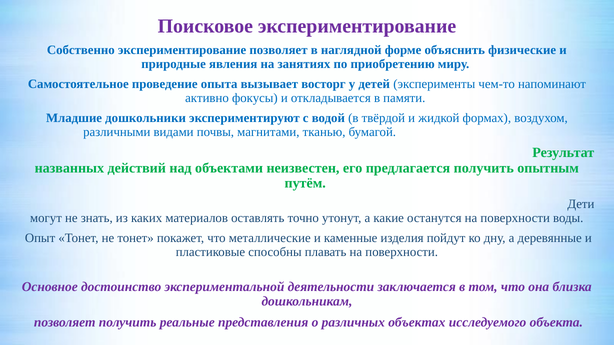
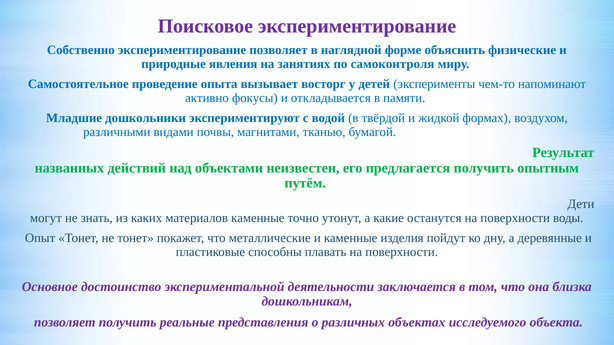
приобретению: приобретению -> самоконтроля
материалов оставлять: оставлять -> каменные
